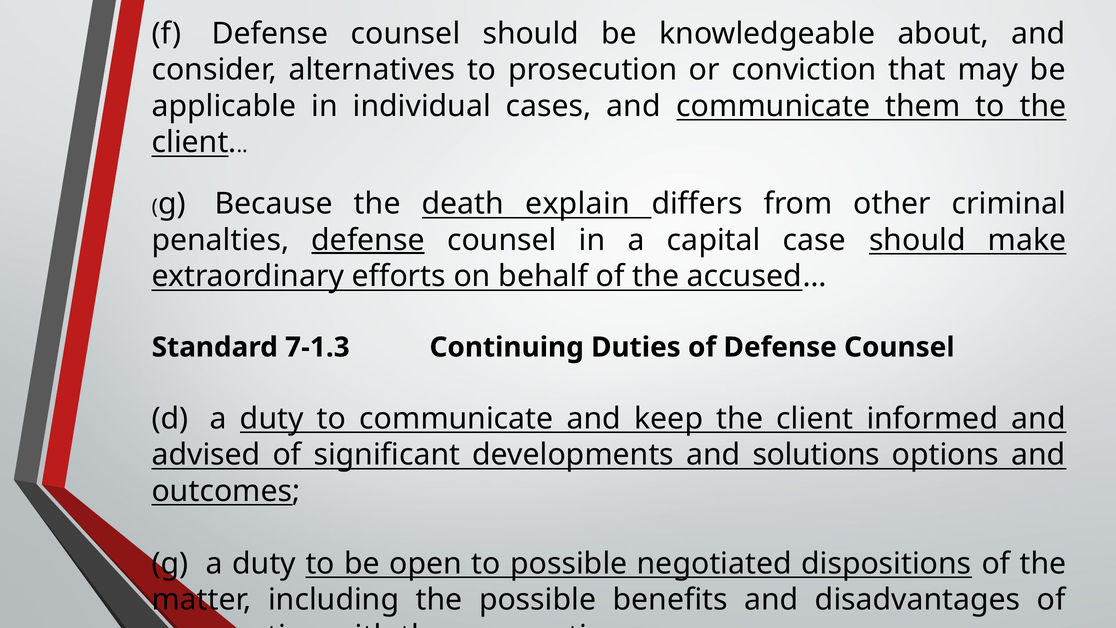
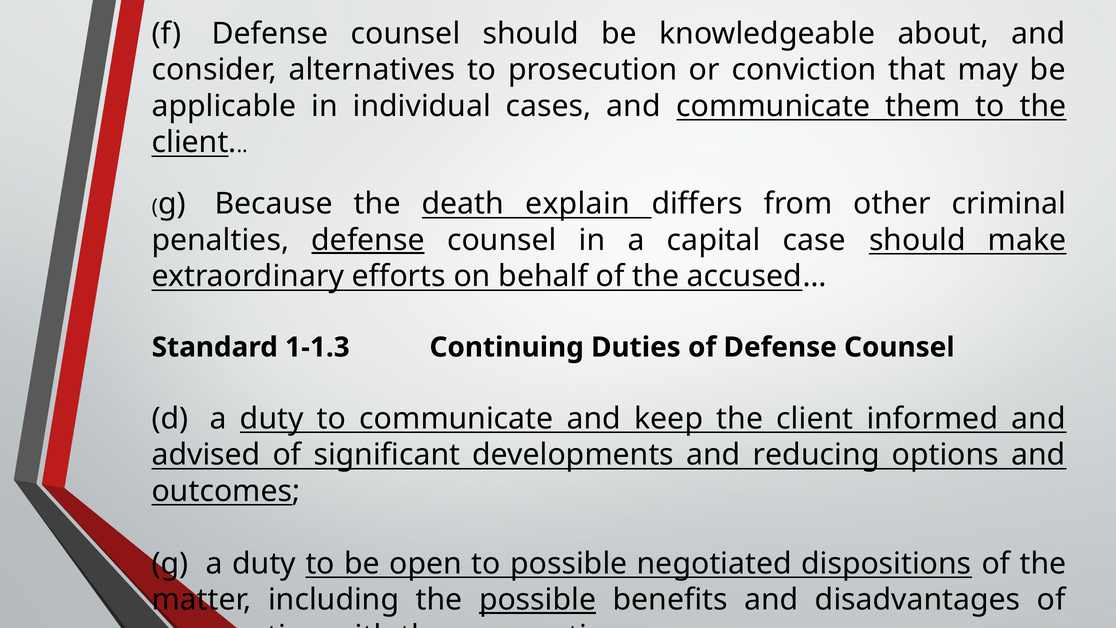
7-1.3: 7-1.3 -> 1-1.3
solutions: solutions -> reducing
possible at (538, 600) underline: none -> present
